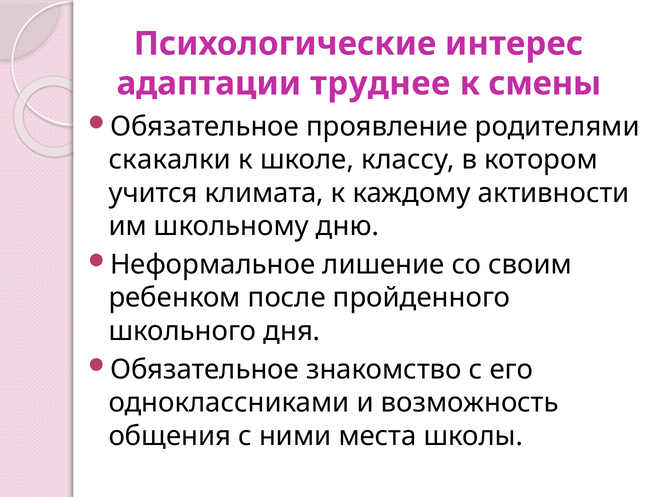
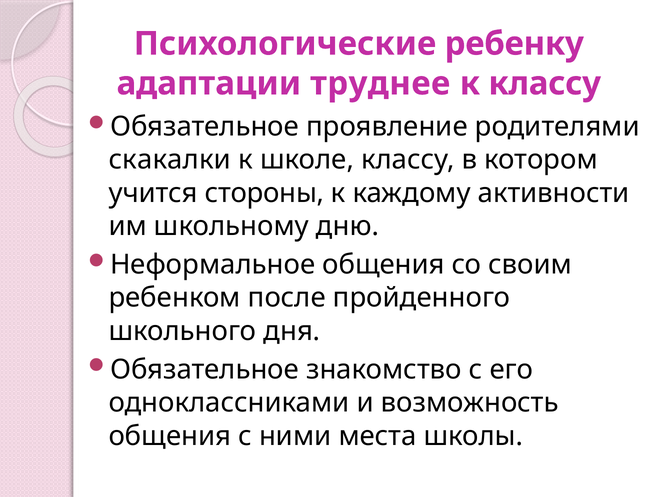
интерес: интерес -> ребенку
к смены: смены -> классу
климата: климата -> стороны
Неформальное лишение: лишение -> общения
